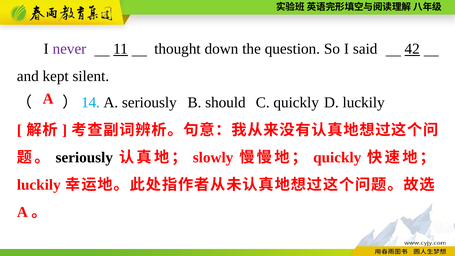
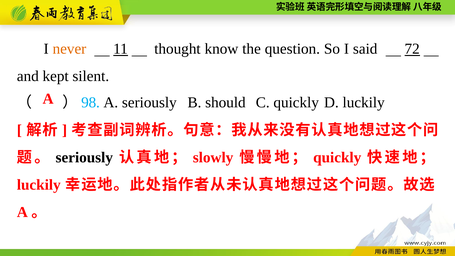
never colour: purple -> orange
down: down -> know
42: 42 -> 72
14: 14 -> 98
